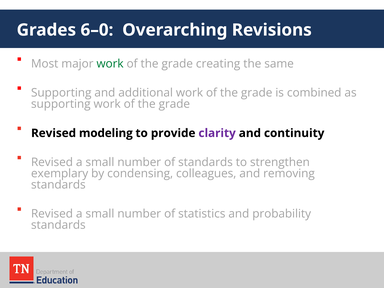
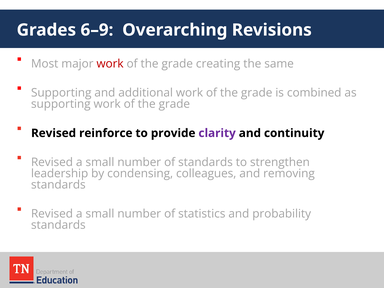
6–0: 6–0 -> 6–9
work at (110, 64) colour: green -> red
modeling: modeling -> reinforce
exemplary: exemplary -> leadership
